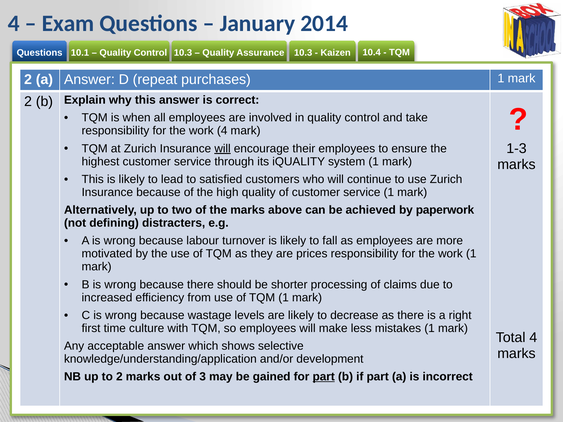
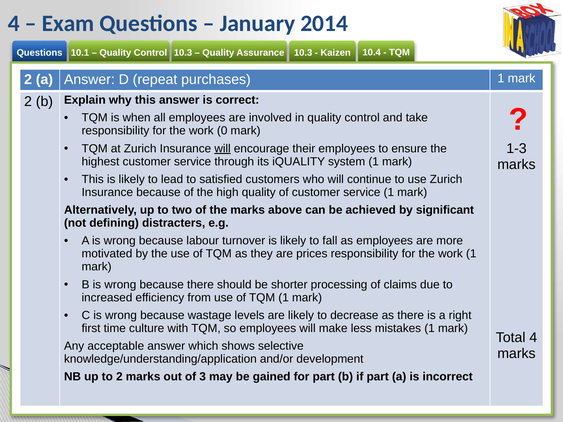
work 4: 4 -> 0
paperwork: paperwork -> significant
part at (324, 377) underline: present -> none
